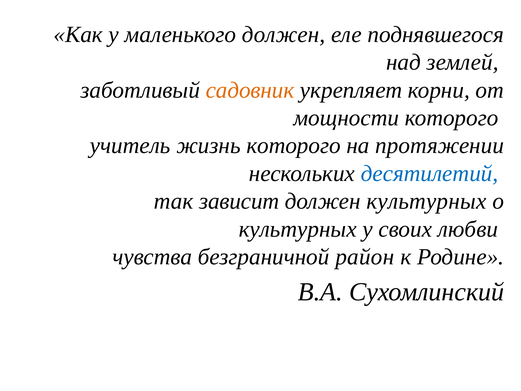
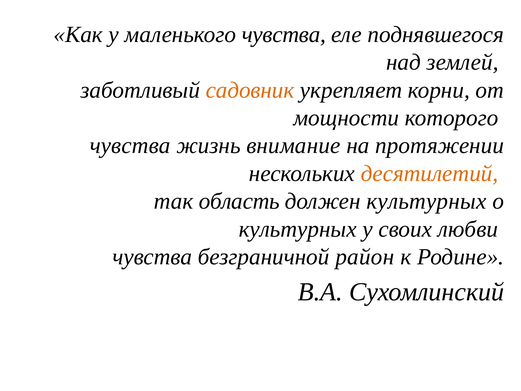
маленького должен: должен -> чувства
учитель at (130, 146): учитель -> чувства
жизнь которого: которого -> внимание
десятилетий colour: blue -> orange
зависит: зависит -> область
